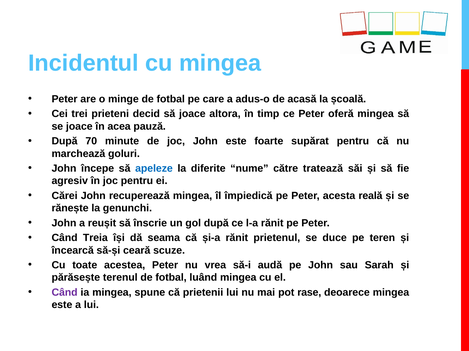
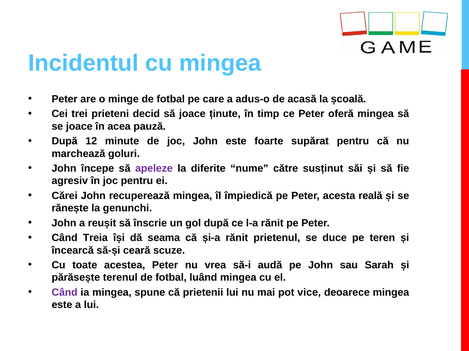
altora: altora -> ținute
70: 70 -> 12
apeleze colour: blue -> purple
tratează: tratează -> susținut
rase: rase -> vice
